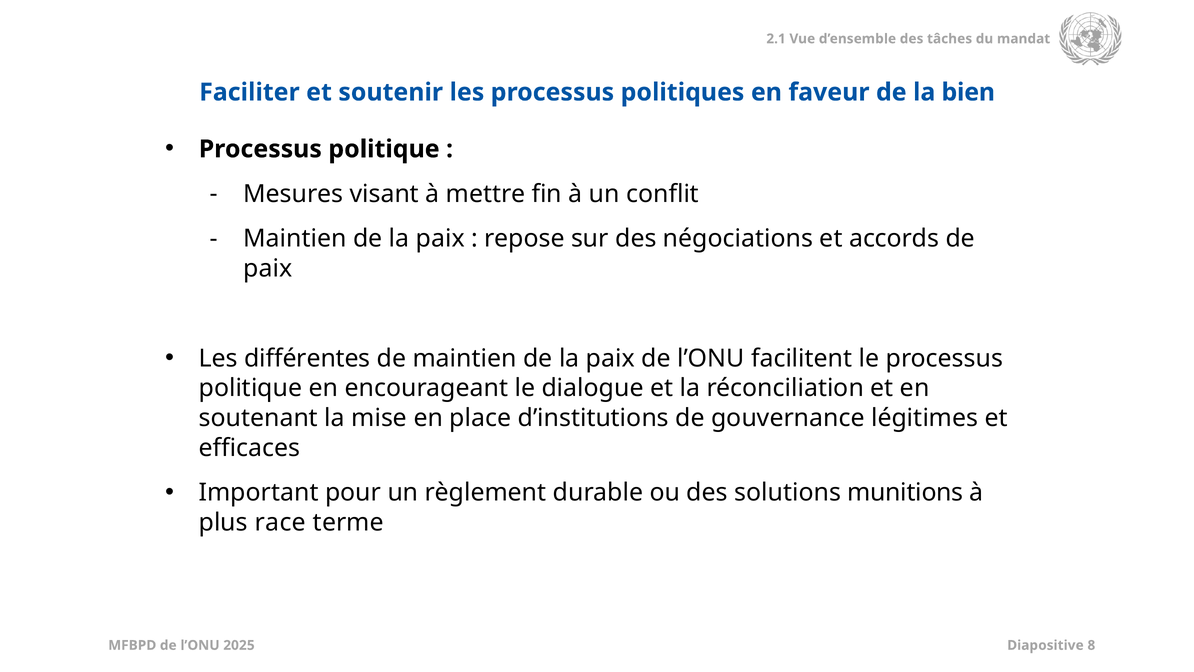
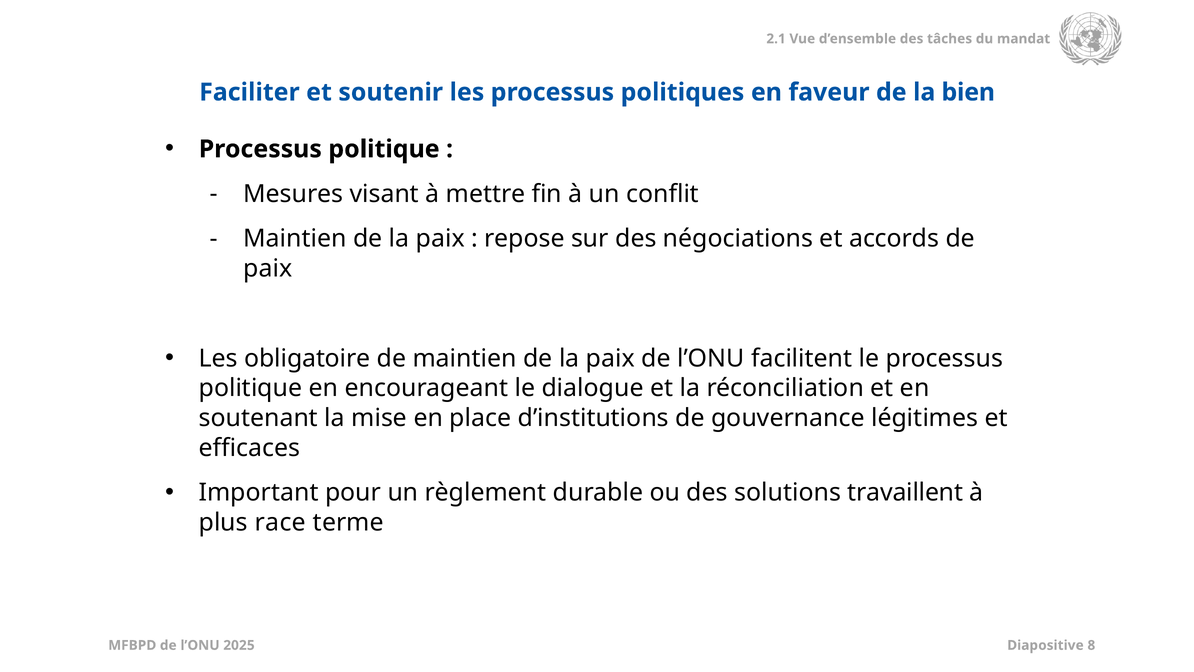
différentes: différentes -> obligatoire
munitions: munitions -> travaillent
